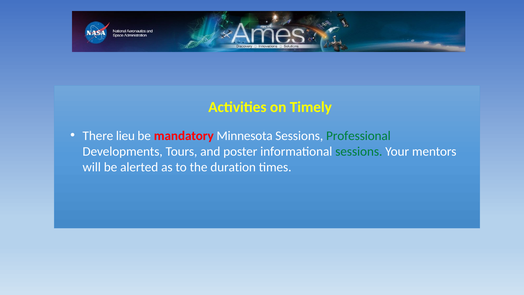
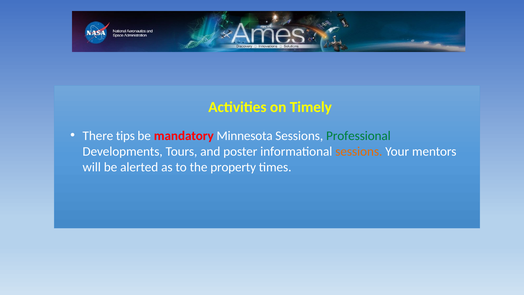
lieu: lieu -> tips
sessions at (359, 151) colour: green -> orange
duration: duration -> property
